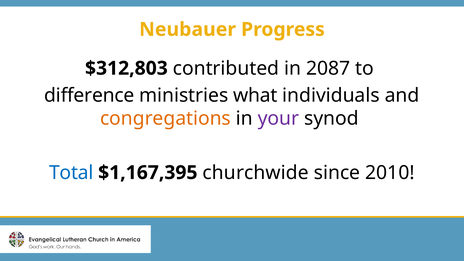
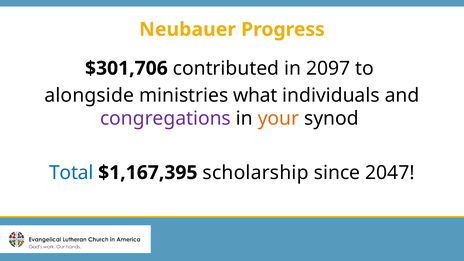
$312,803: $312,803 -> $301,706
2087: 2087 -> 2097
difference: difference -> alongside
congregations colour: orange -> purple
your colour: purple -> orange
churchwide: churchwide -> scholarship
2010: 2010 -> 2047
